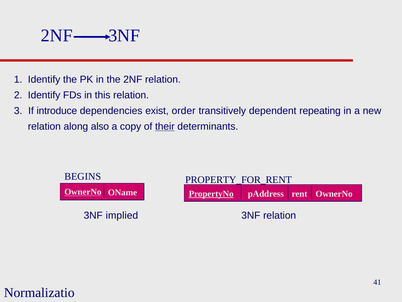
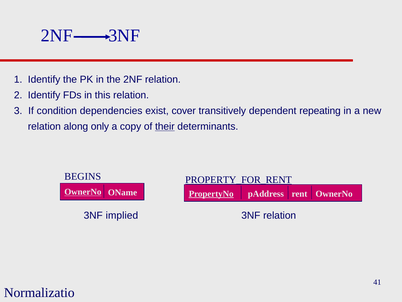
introduce: introduce -> condition
order: order -> cover
also: also -> only
PROPERTY_FOR_RENT underline: none -> present
